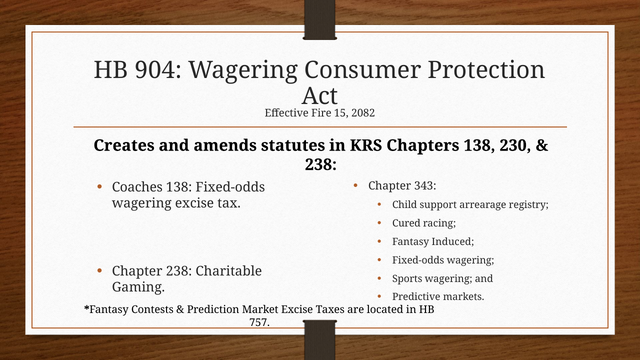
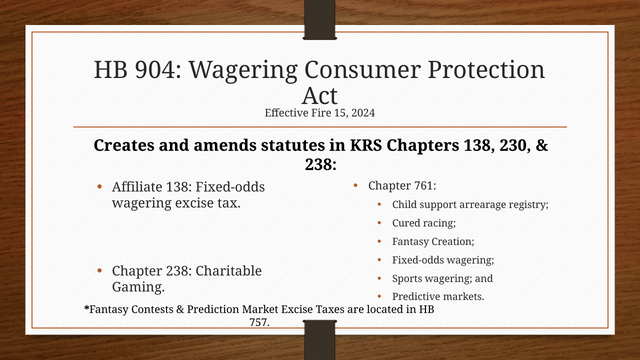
2082: 2082 -> 2024
343: 343 -> 761
Coaches: Coaches -> Affiliate
Induced: Induced -> Creation
